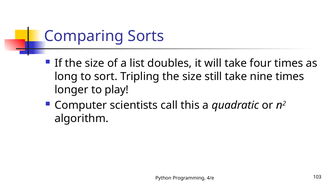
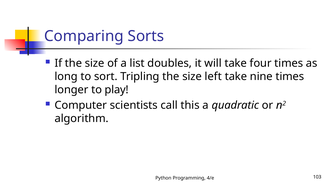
still: still -> left
